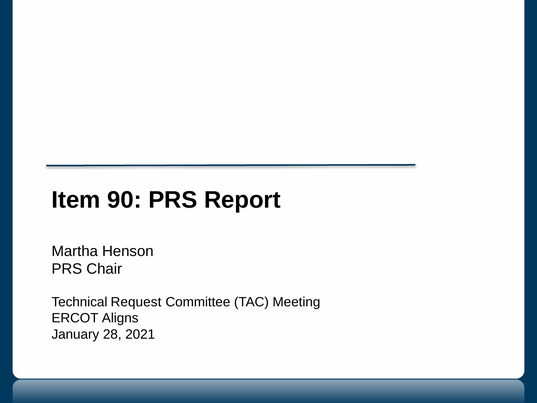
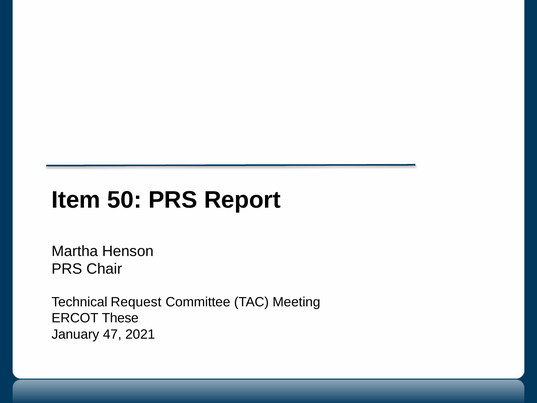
90: 90 -> 50
Aligns: Aligns -> These
28: 28 -> 47
